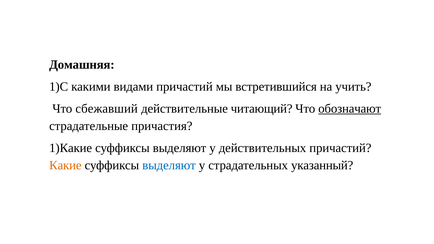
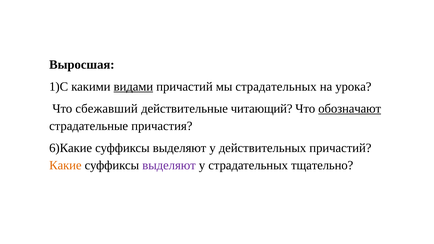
Домашняя: Домашняя -> Выросшая
видами underline: none -> present
мы встретившийся: встретившийся -> страдательных
учить: учить -> урока
1)Какие: 1)Какие -> 6)Какие
выделяют at (169, 165) colour: blue -> purple
указанный: указанный -> тщательно
